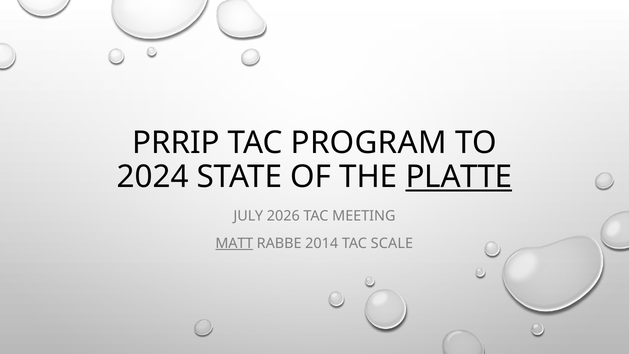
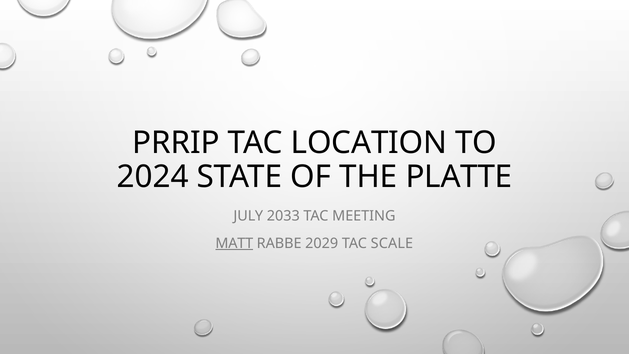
PROGRAM: PROGRAM -> LOCATION
PLATTE underline: present -> none
2026: 2026 -> 2033
2014: 2014 -> 2029
